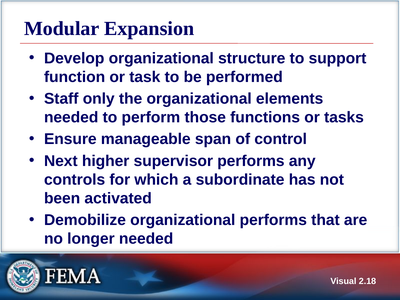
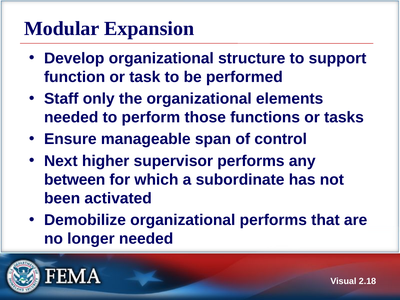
controls: controls -> between
